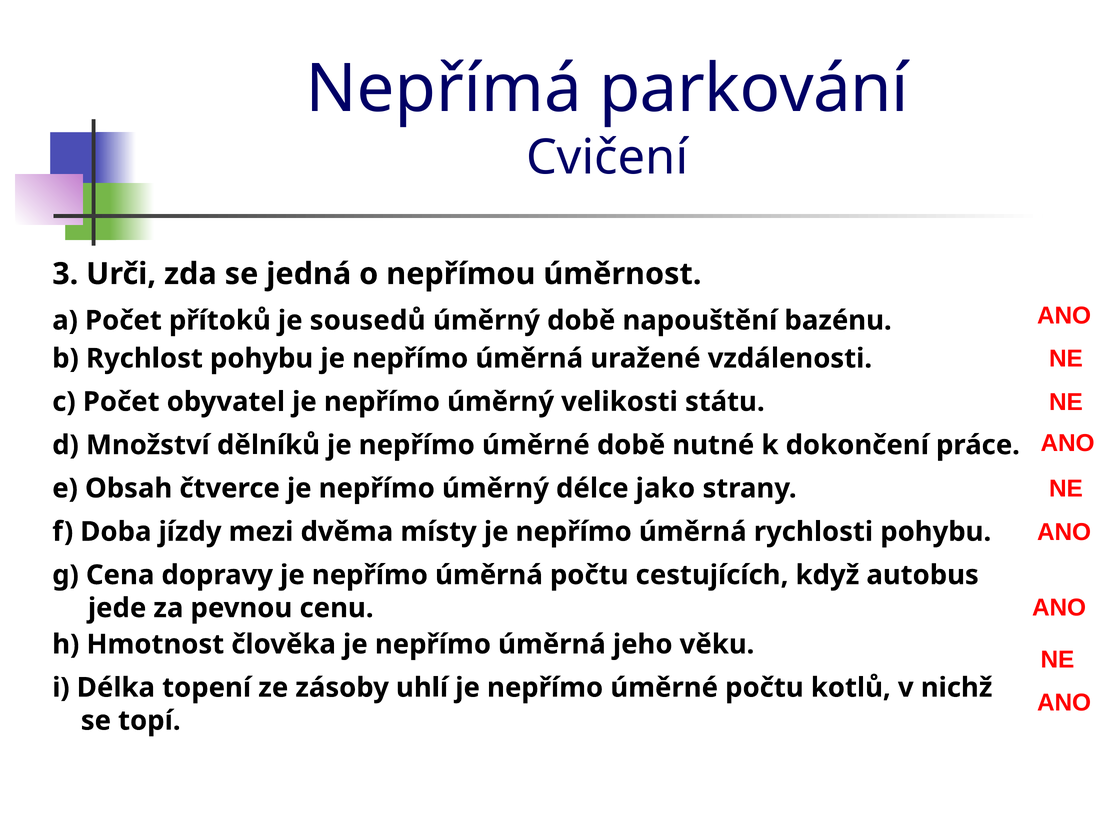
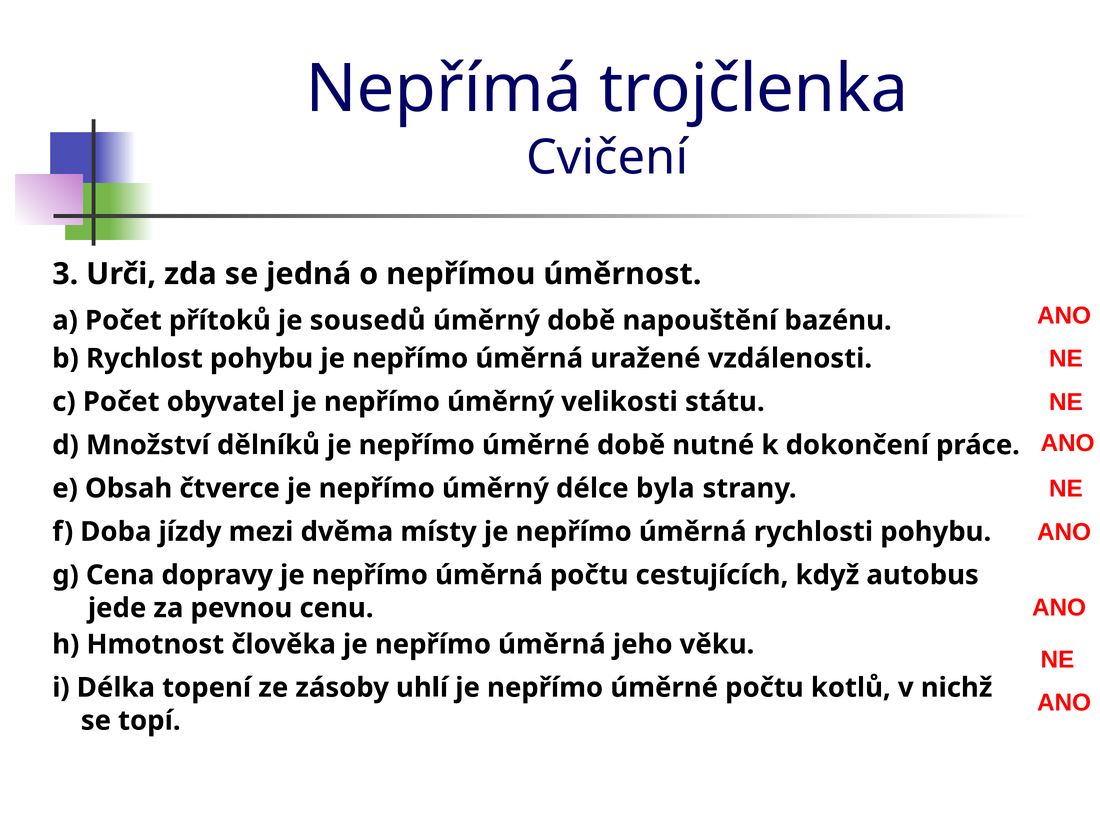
parkování: parkování -> trojčlenka
jako: jako -> byla
